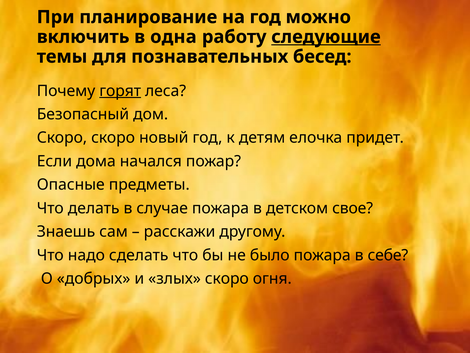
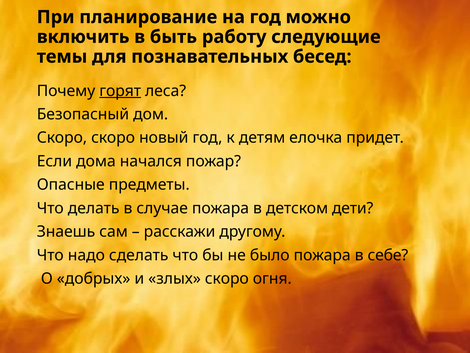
одна: одна -> быть
следующие underline: present -> none
свое: свое -> дети
